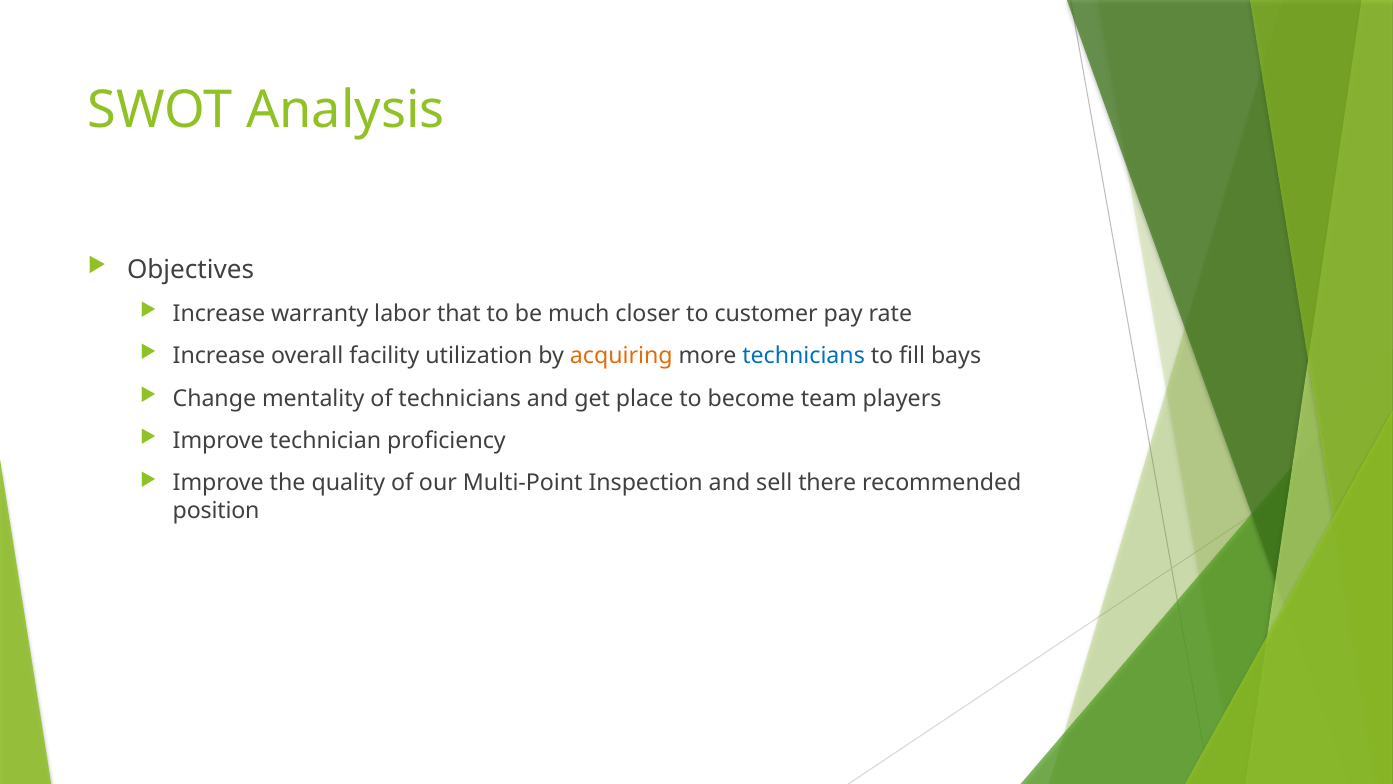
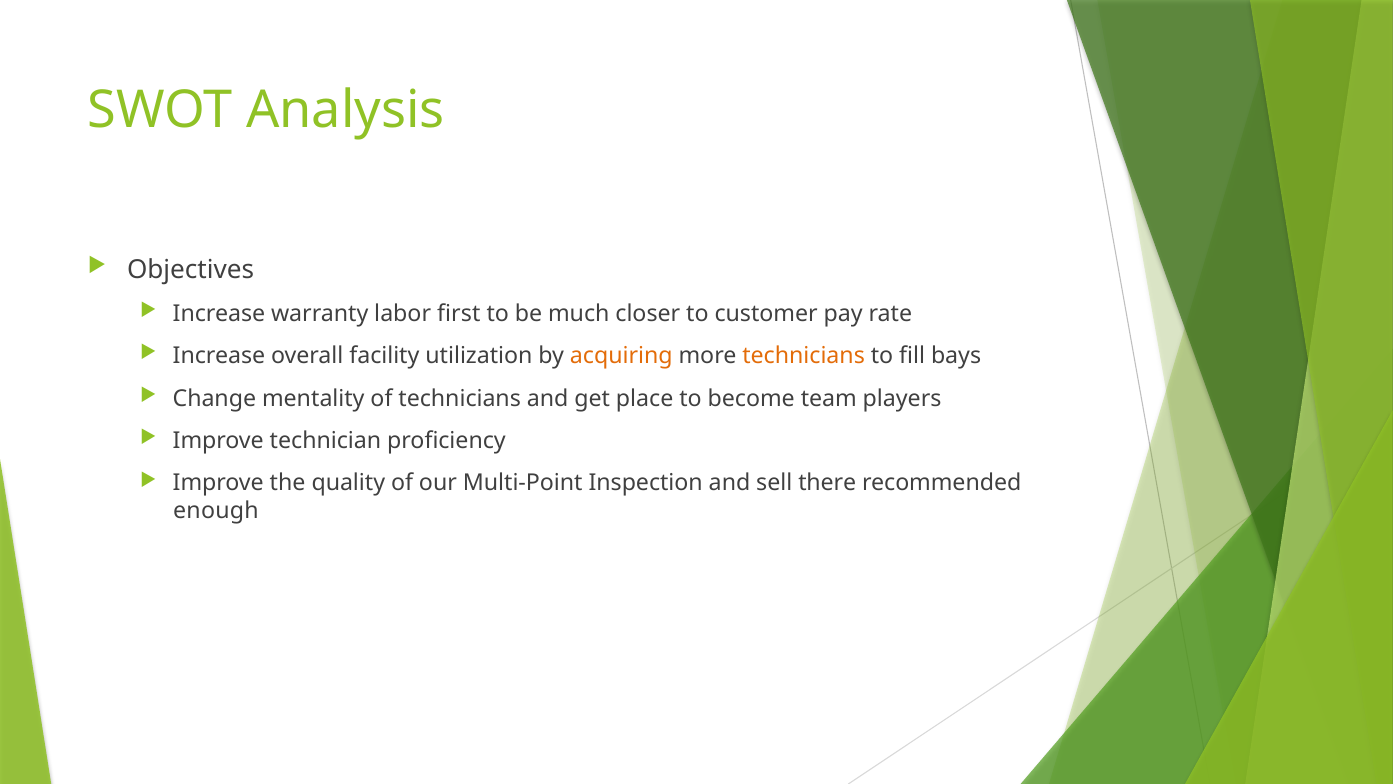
that: that -> first
technicians at (804, 356) colour: blue -> orange
position: position -> enough
